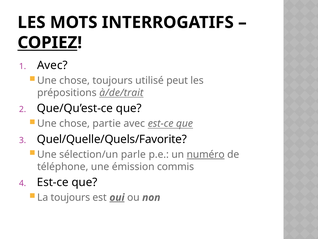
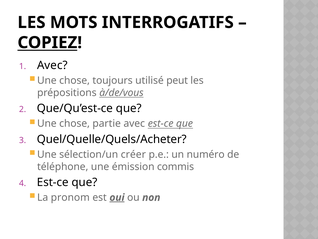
à/de/trait: à/de/trait -> à/de/vous
Quel/Quelle/Quels/Favorite: Quel/Quelle/Quels/Favorite -> Quel/Quelle/Quels/Acheter
parle: parle -> créer
numéro underline: present -> none
La toujours: toujours -> pronom
